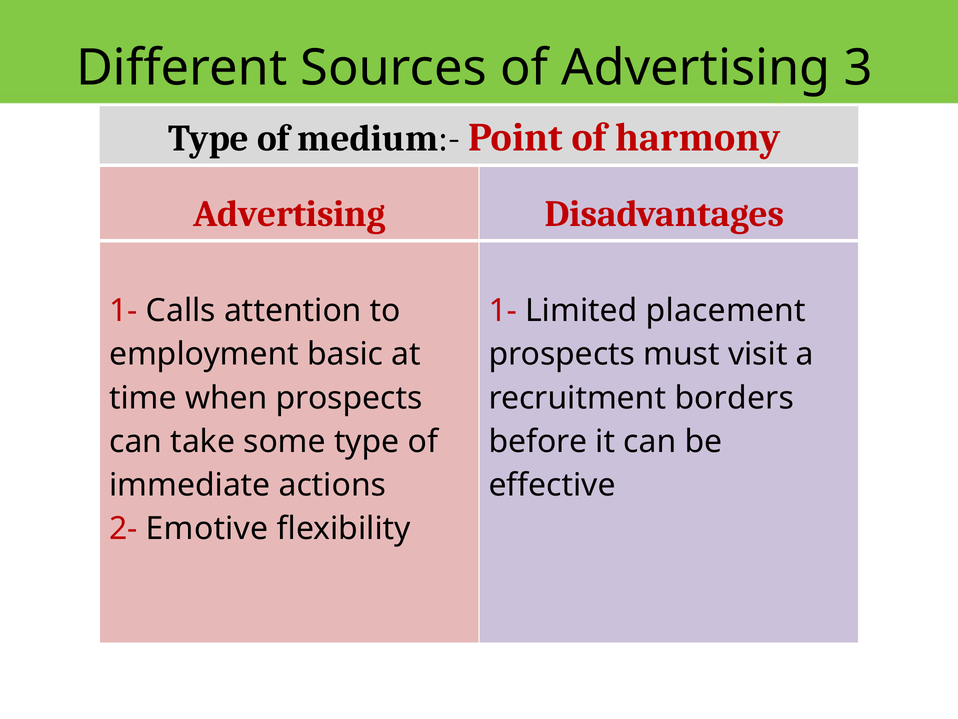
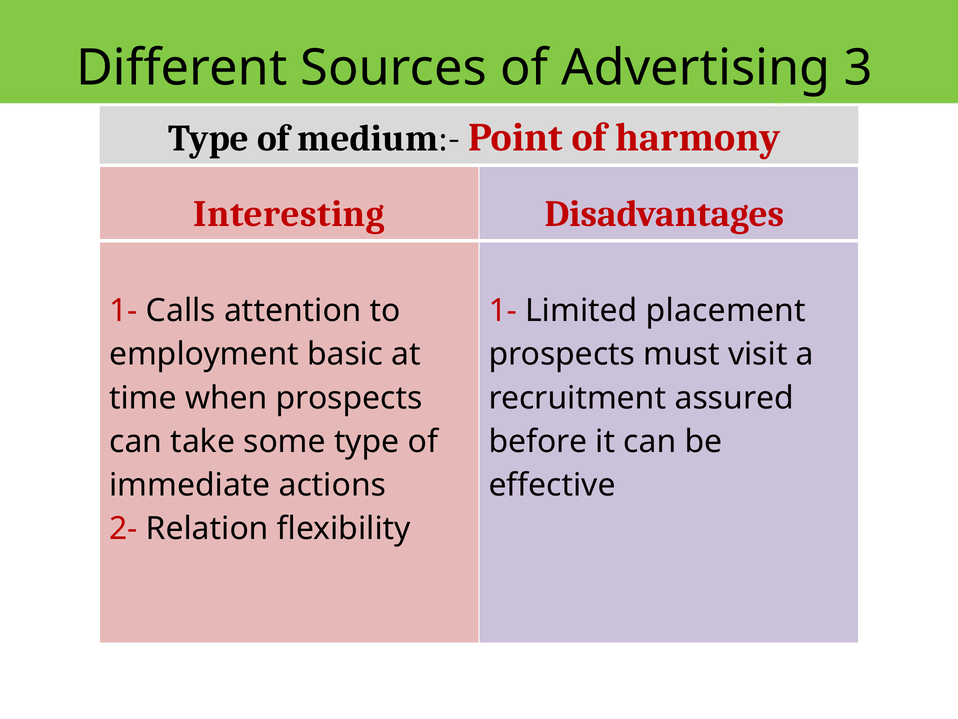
Advertising at (289, 214): Advertising -> Interesting
borders: borders -> assured
Emotive: Emotive -> Relation
